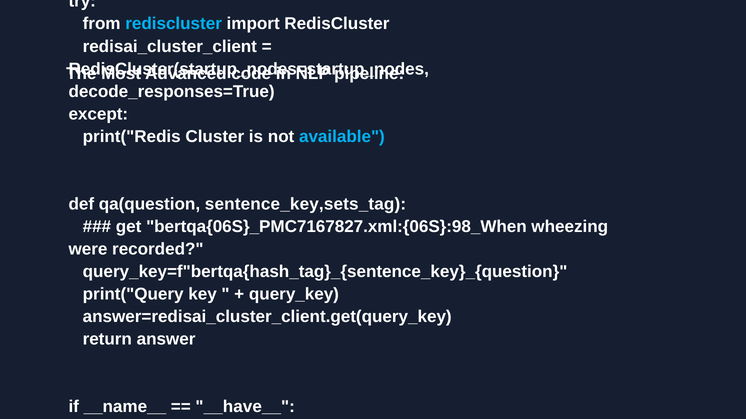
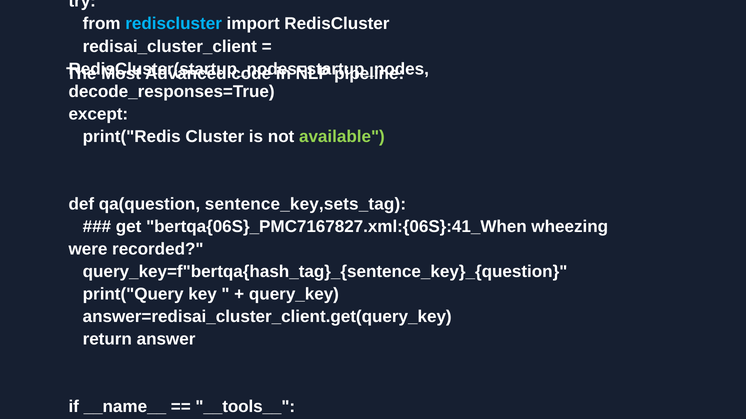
available colour: light blue -> light green
bertqa{06S}_PMC7167827.xml:{06S}:98_When: bertqa{06S}_PMC7167827.xml:{06S}:98_When -> bertqa{06S}_PMC7167827.xml:{06S}:41_When
__have__: __have__ -> __tools__
